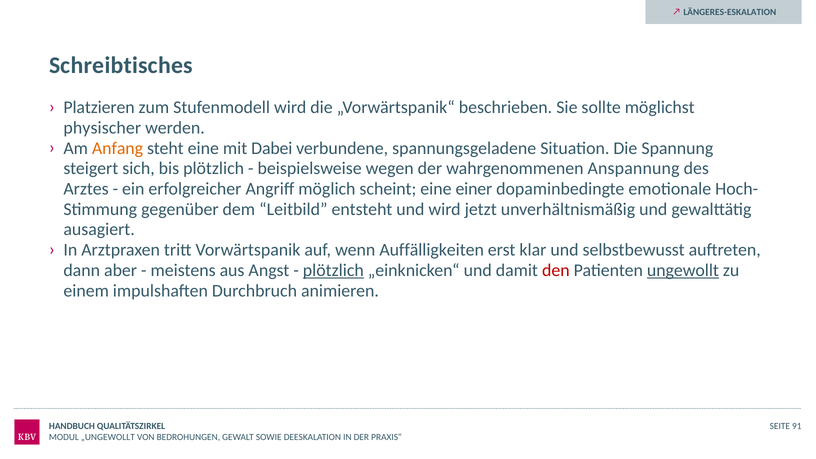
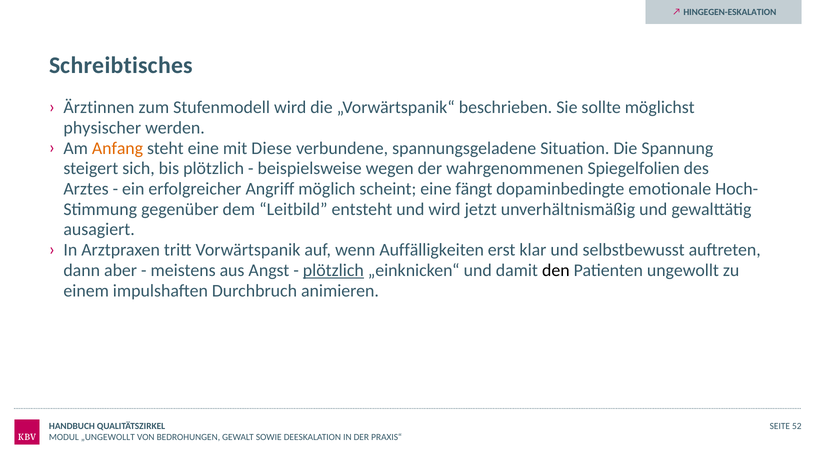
LÄNGERES-ESKALATION: LÄNGERES-ESKALATION -> HINGEGEN-ESKALATION
Platzieren: Platzieren -> Ärztinnen
Dabei: Dabei -> Diese
Anspannung: Anspannung -> Spiegelfolien
einer: einer -> fängt
den colour: red -> black
ungewollt underline: present -> none
91: 91 -> 52
